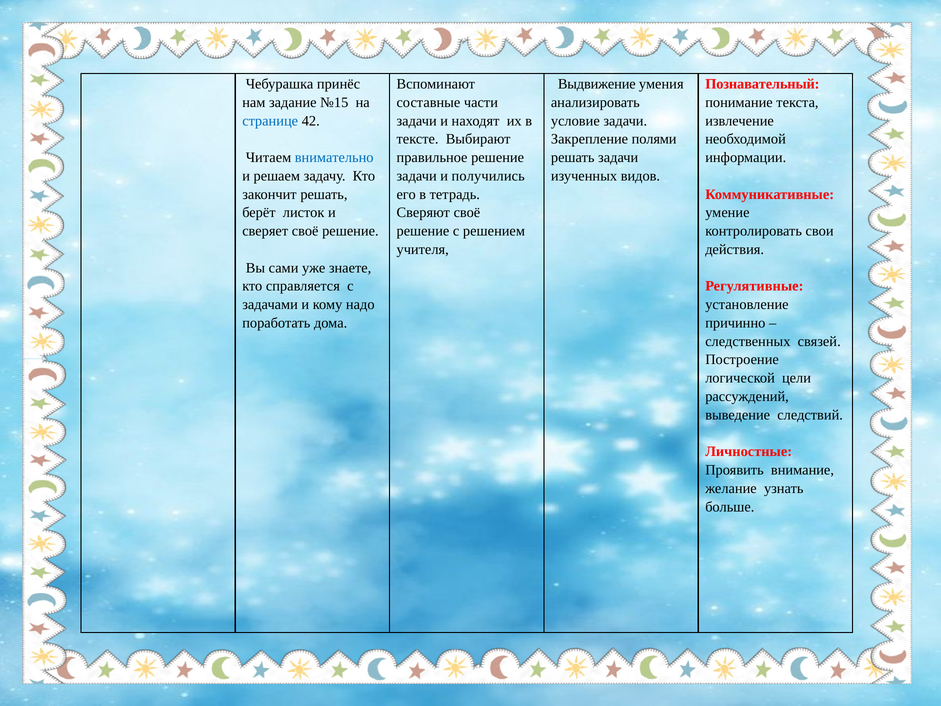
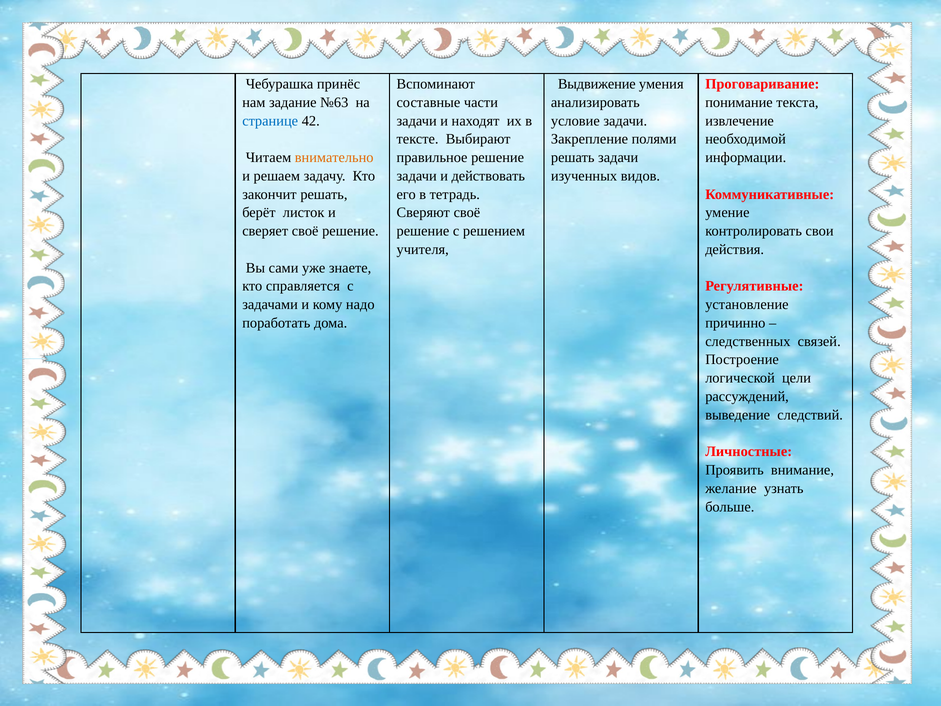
Познавательный: Познавательный -> Проговаривание
№15: №15 -> №63
внимательно colour: blue -> orange
получились: получились -> действовать
